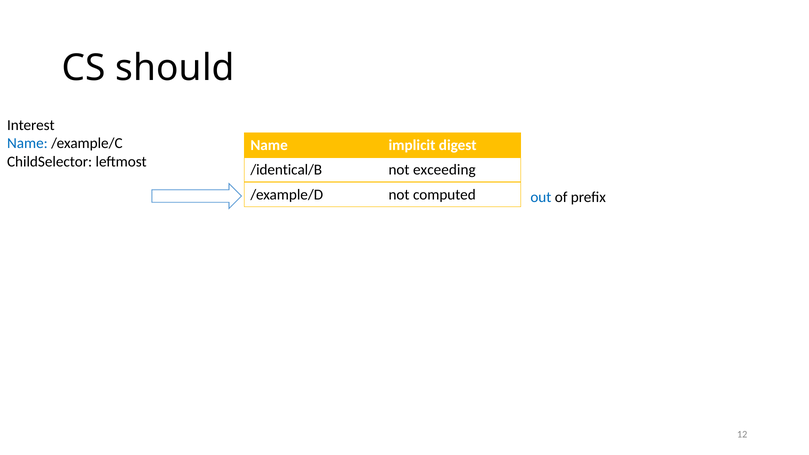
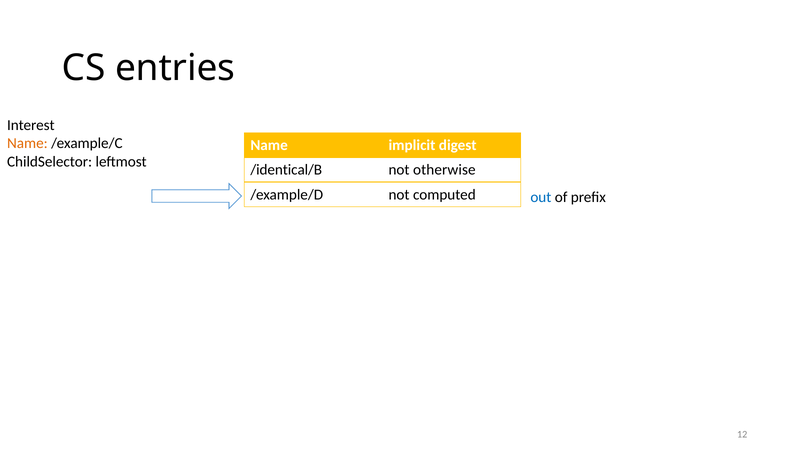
should: should -> entries
Name at (27, 144) colour: blue -> orange
exceeding: exceeding -> otherwise
